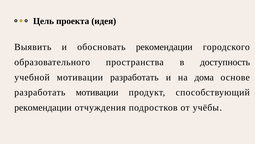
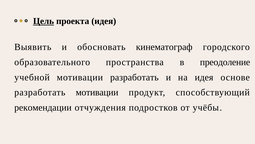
Цель underline: none -> present
обосновать рекомендации: рекомендации -> кинематограф
доступность: доступность -> преодоление
на дома: дома -> идея
